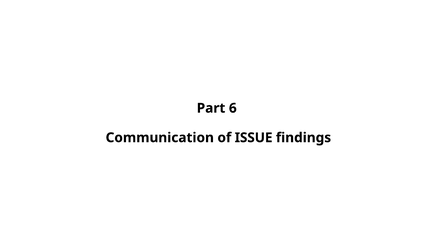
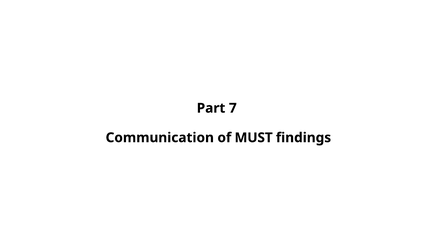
6: 6 -> 7
ISSUE: ISSUE -> MUST
